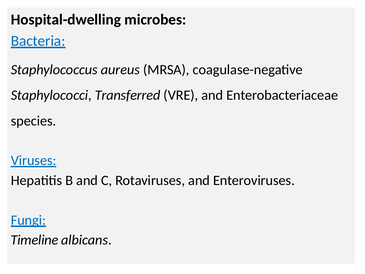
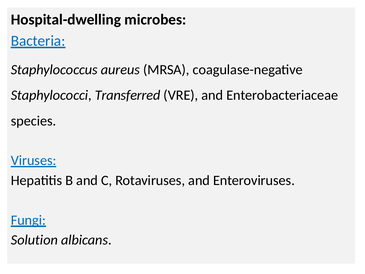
Timeline: Timeline -> Solution
